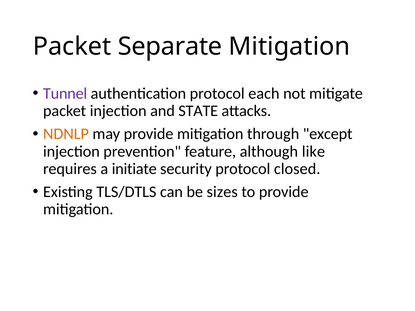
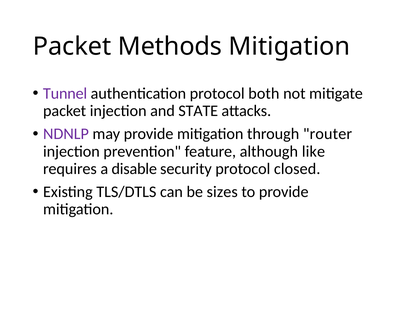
Separate: Separate -> Methods
each: each -> both
NDNLP colour: orange -> purple
except: except -> router
initiate: initiate -> disable
